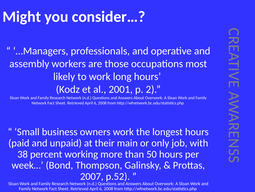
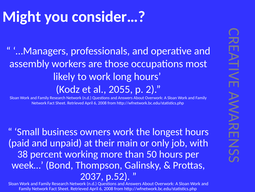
2001: 2001 -> 2055
2007: 2007 -> 2037
